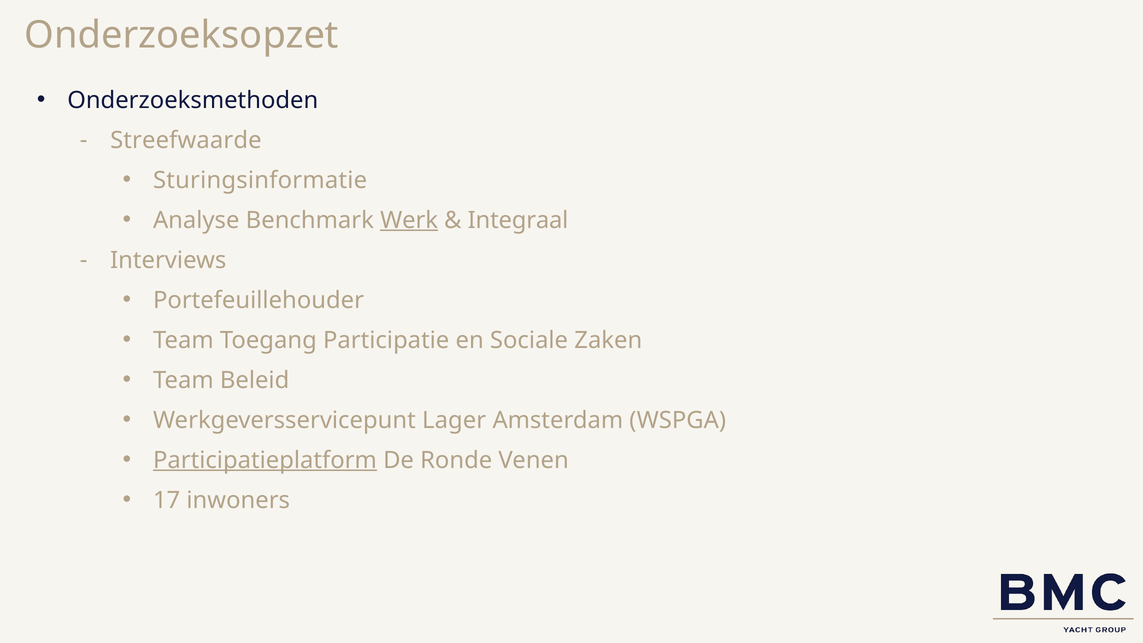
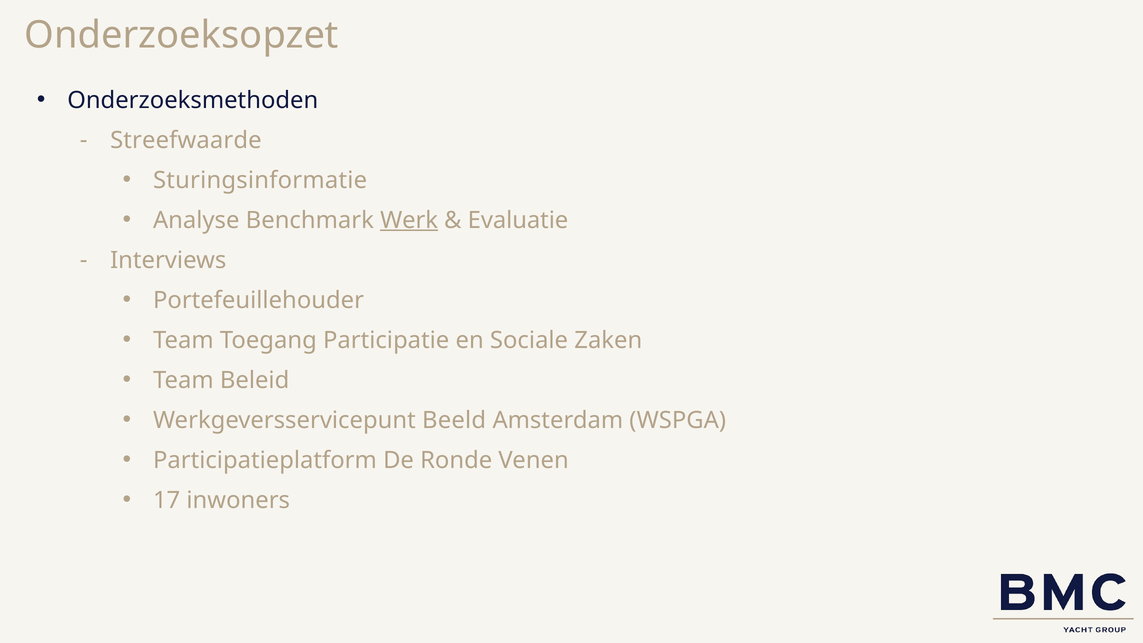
Integraal: Integraal -> Evaluatie
Lager: Lager -> Beeld
Participatieplatform underline: present -> none
